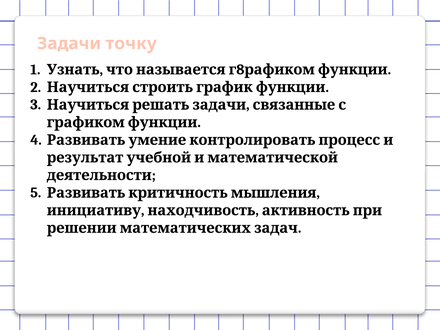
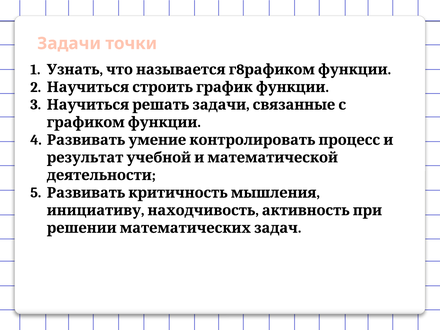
точку: точку -> точки
